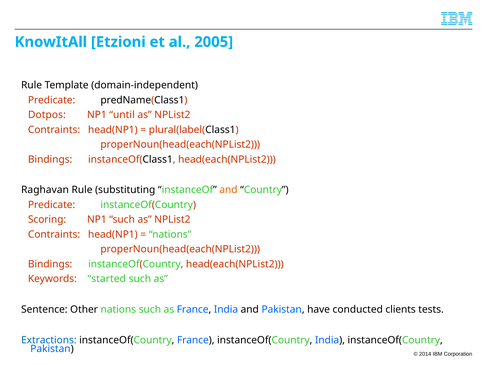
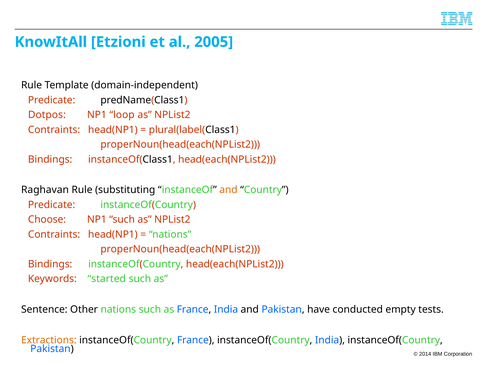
until: until -> loop
Scoring: Scoring -> Choose
clients: clients -> empty
Extractions colour: blue -> orange
